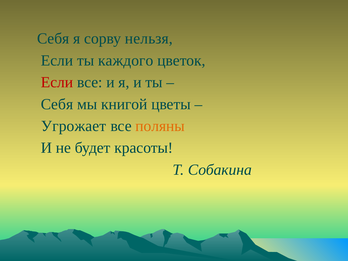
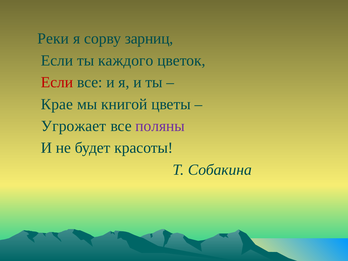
Себя at (53, 39): Себя -> Реки
нельзя: нельзя -> зарниц
Себя at (57, 104): Себя -> Крае
поляны colour: orange -> purple
